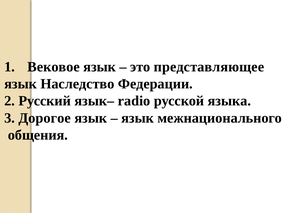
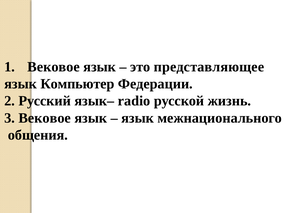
Наследство: Наследство -> Компьютер
языка: языка -> жизнь
3 Дорогое: Дорогое -> Вековое
